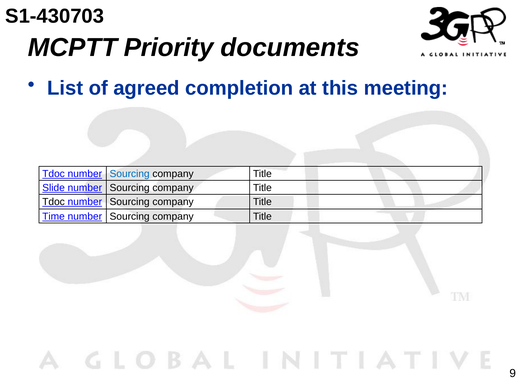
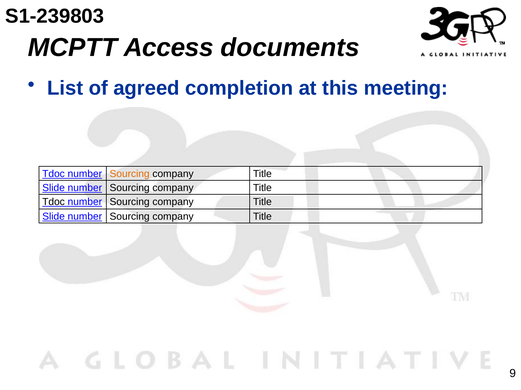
S1-430703: S1-430703 -> S1-239803
Priority: Priority -> Access
Sourcing at (130, 174) colour: blue -> orange
Time at (54, 217): Time -> Slide
